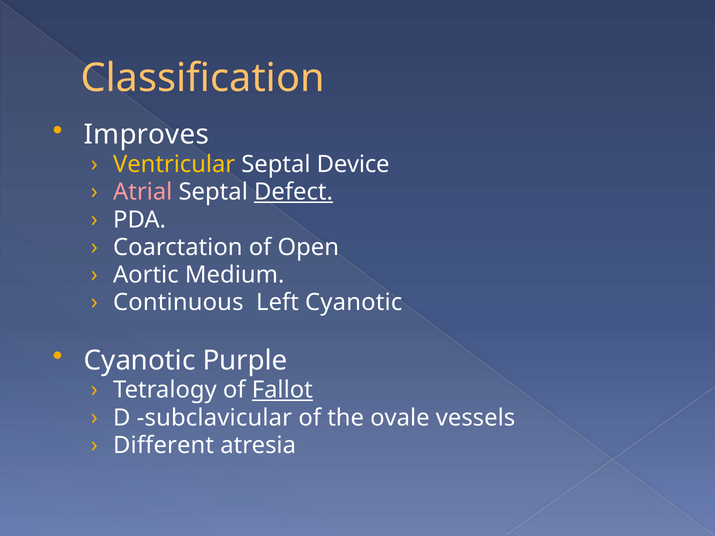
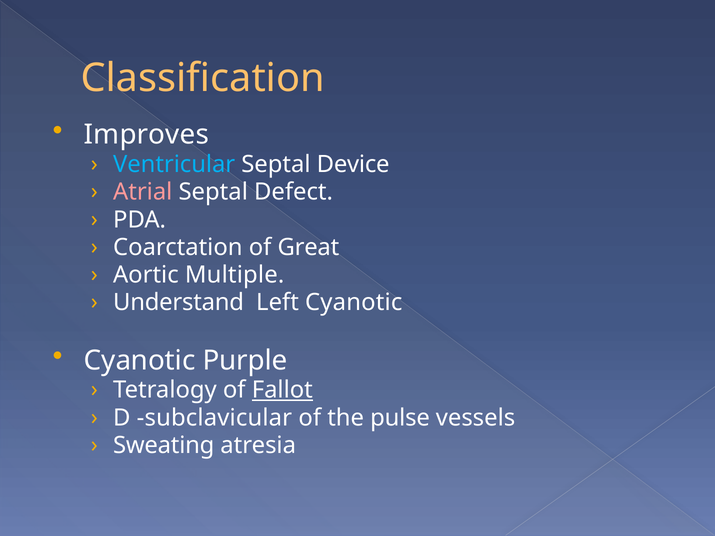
Ventricular colour: yellow -> light blue
Defect underline: present -> none
Open: Open -> Great
Medium: Medium -> Multiple
Continuous: Continuous -> Understand
ovale: ovale -> pulse
Different: Different -> Sweating
